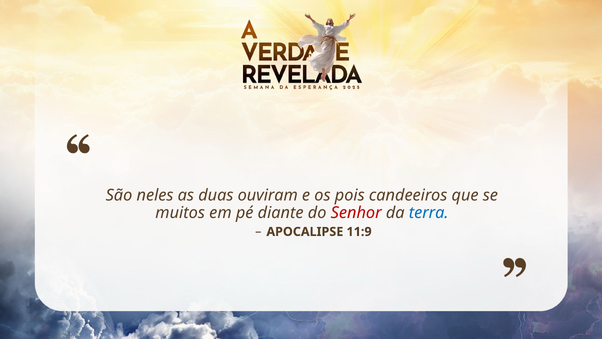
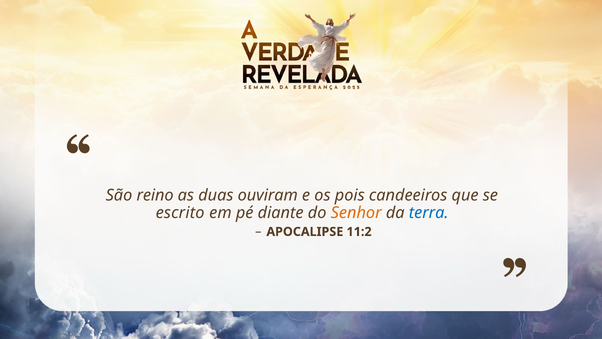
neles: neles -> reino
muitos: muitos -> escrito
Senhor colour: red -> orange
11:9: 11:9 -> 11:2
